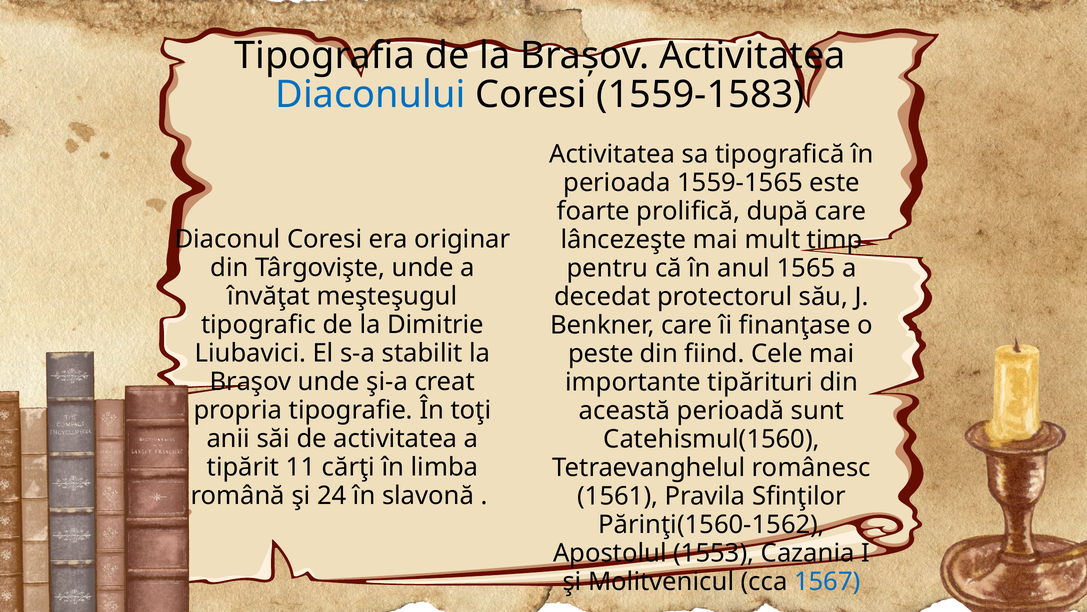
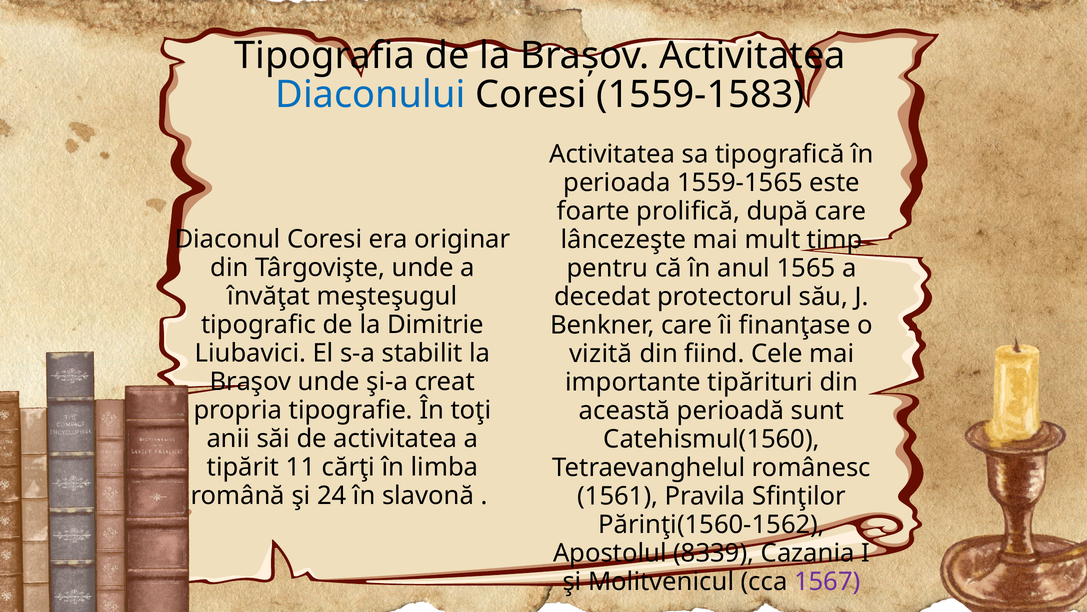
peste: peste -> vizită
1553: 1553 -> 8339
1567 colour: blue -> purple
